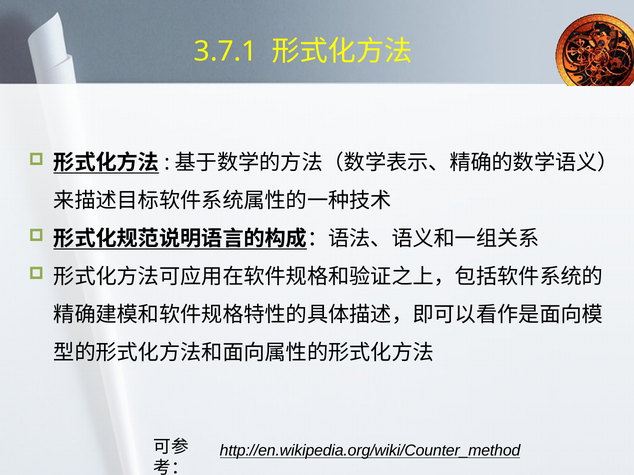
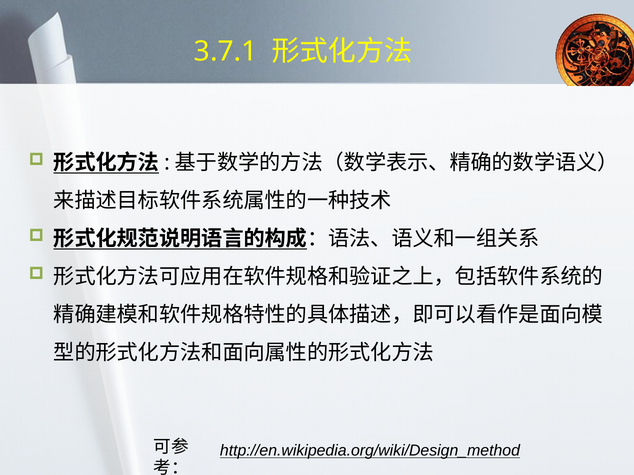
http://en.wikipedia.org/wiki/Counter_method: http://en.wikipedia.org/wiki/Counter_method -> http://en.wikipedia.org/wiki/Design_method
